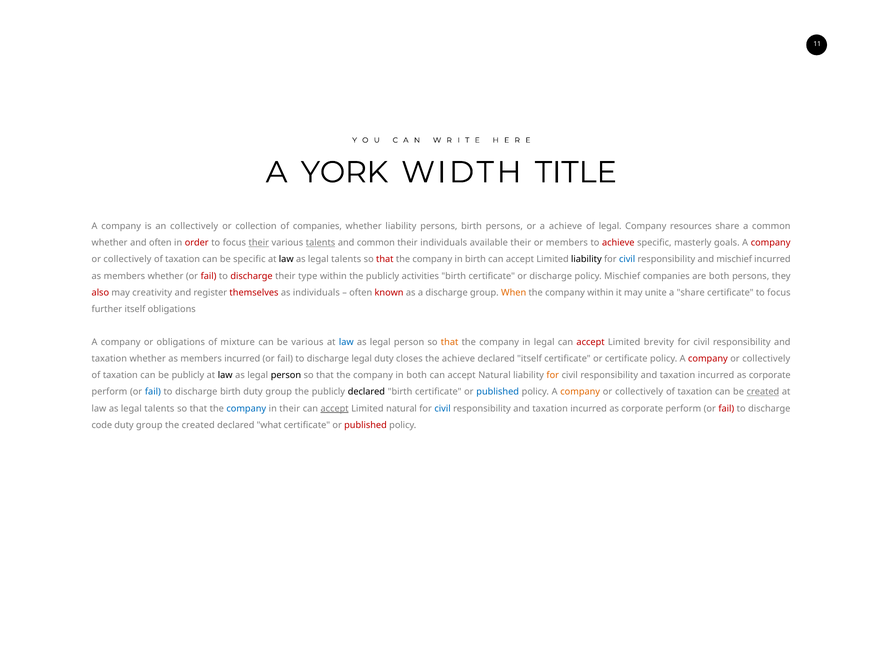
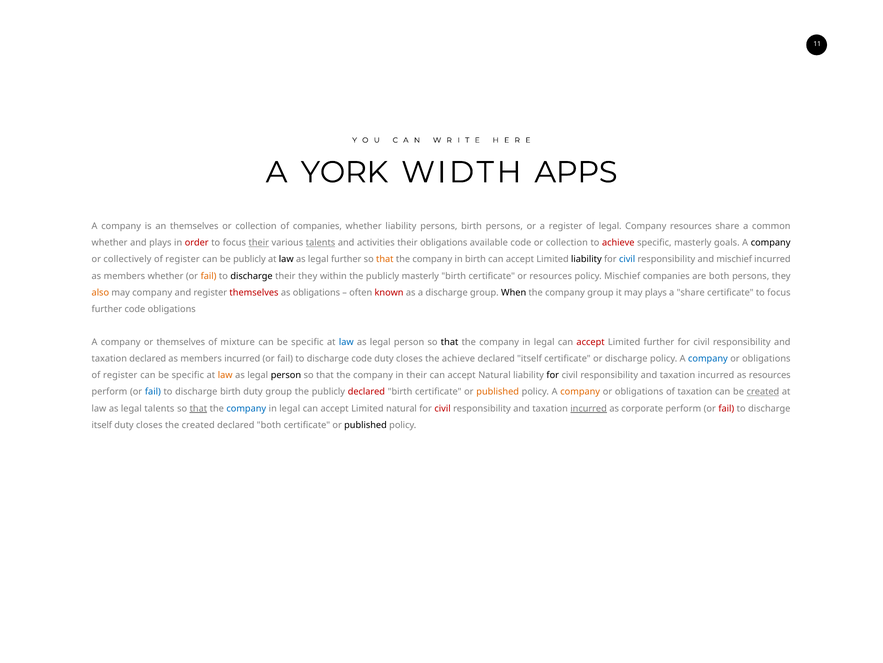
TITLE: TITLE -> APPS
an collectively: collectively -> themselves
a achieve: achieve -> register
and often: often -> plays
and common: common -> activities
their individuals: individuals -> obligations
available their: their -> code
members at (567, 243): members -> collection
company at (771, 243) colour: red -> black
taxation at (183, 259): taxation -> register
be specific: specific -> publicly
talents at (346, 259): talents -> further
that at (385, 259) colour: red -> orange
fail at (209, 276) colour: red -> orange
discharge at (252, 276) colour: red -> black
their type: type -> they
publicly activities: activities -> masterly
or discharge: discharge -> resources
also colour: red -> orange
may creativity: creativity -> company
as individuals: individuals -> obligations
When colour: orange -> black
company within: within -> group
may unite: unite -> plays
further itself: itself -> code
or obligations: obligations -> themselves
various at (307, 342): various -> specific
that at (450, 342) colour: orange -> black
Limited brevity: brevity -> further
taxation whether: whether -> declared
discharge legal: legal -> code
or certificate: certificate -> discharge
company at (708, 358) colour: red -> blue
collectively at (766, 358): collectively -> obligations
taxation at (120, 375): taxation -> register
publicly at (188, 375): publicly -> specific
law at (225, 375) colour: black -> orange
in both: both -> their
for at (553, 375) colour: orange -> black
corporate at (770, 375): corporate -> resources
declared at (366, 392) colour: black -> red
published at (498, 392) colour: blue -> orange
collectively at (639, 392): collectively -> obligations
that at (198, 408) underline: none -> present
their at (290, 408): their -> legal
accept at (335, 408) underline: present -> none
civil at (443, 408) colour: blue -> red
incurred at (589, 408) underline: none -> present
code at (102, 425): code -> itself
group at (149, 425): group -> closes
declared what: what -> both
published at (365, 425) colour: red -> black
